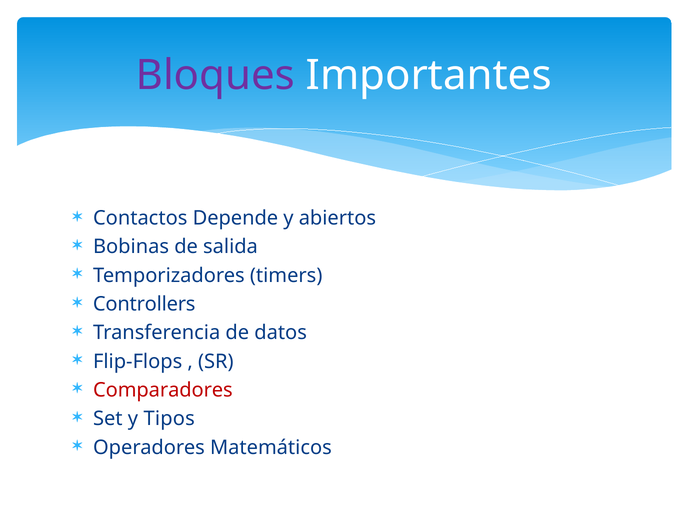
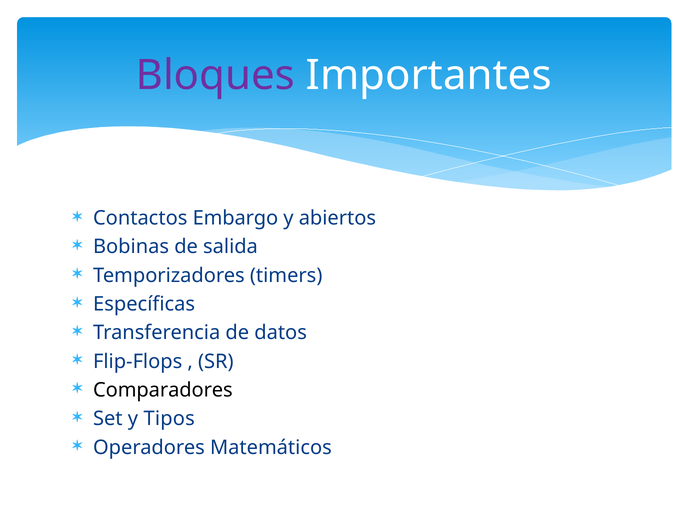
Depende: Depende -> Embargo
Controllers: Controllers -> Específicas
Comparadores colour: red -> black
